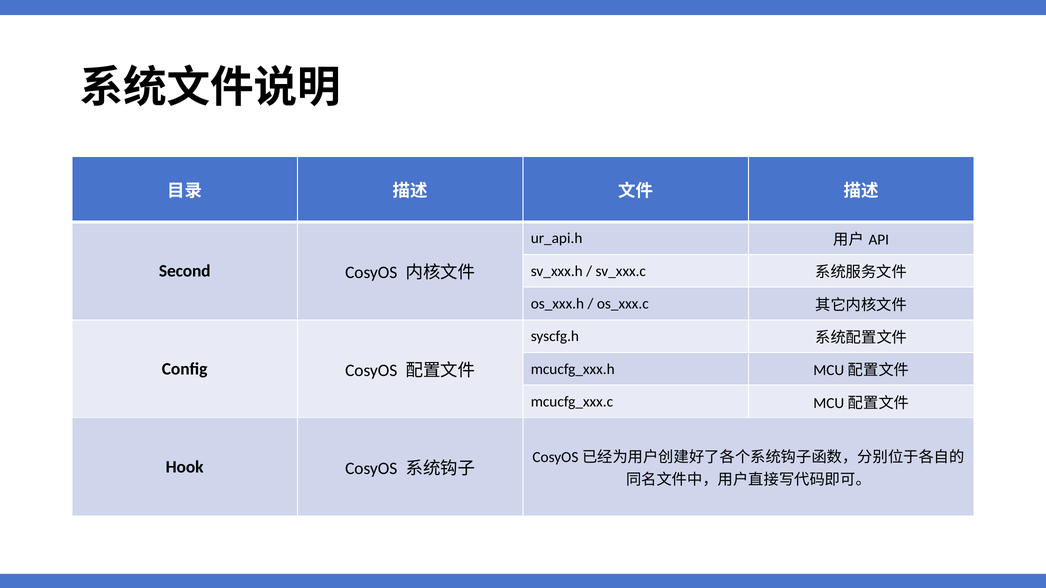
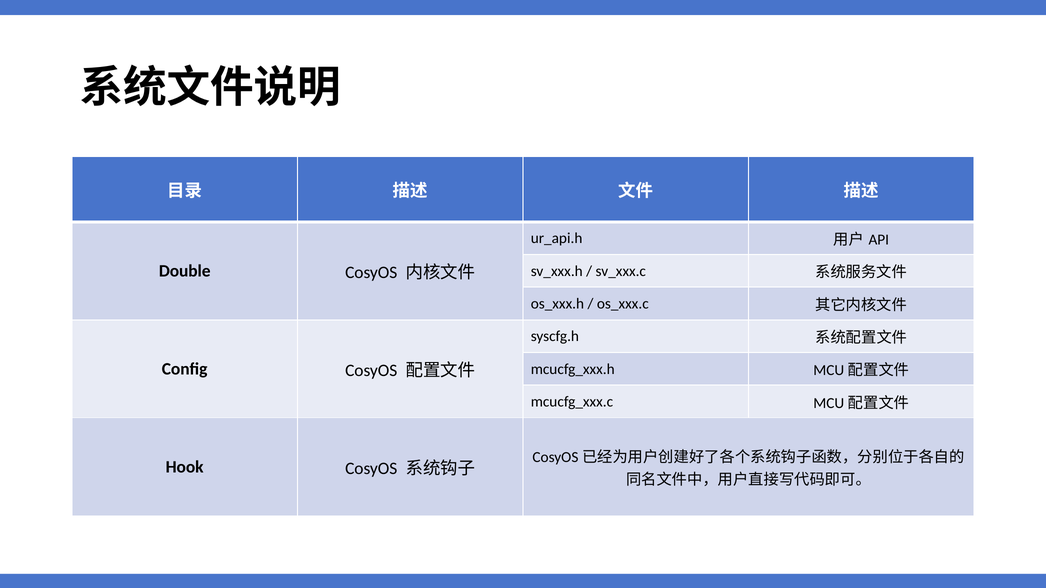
Second: Second -> Double
